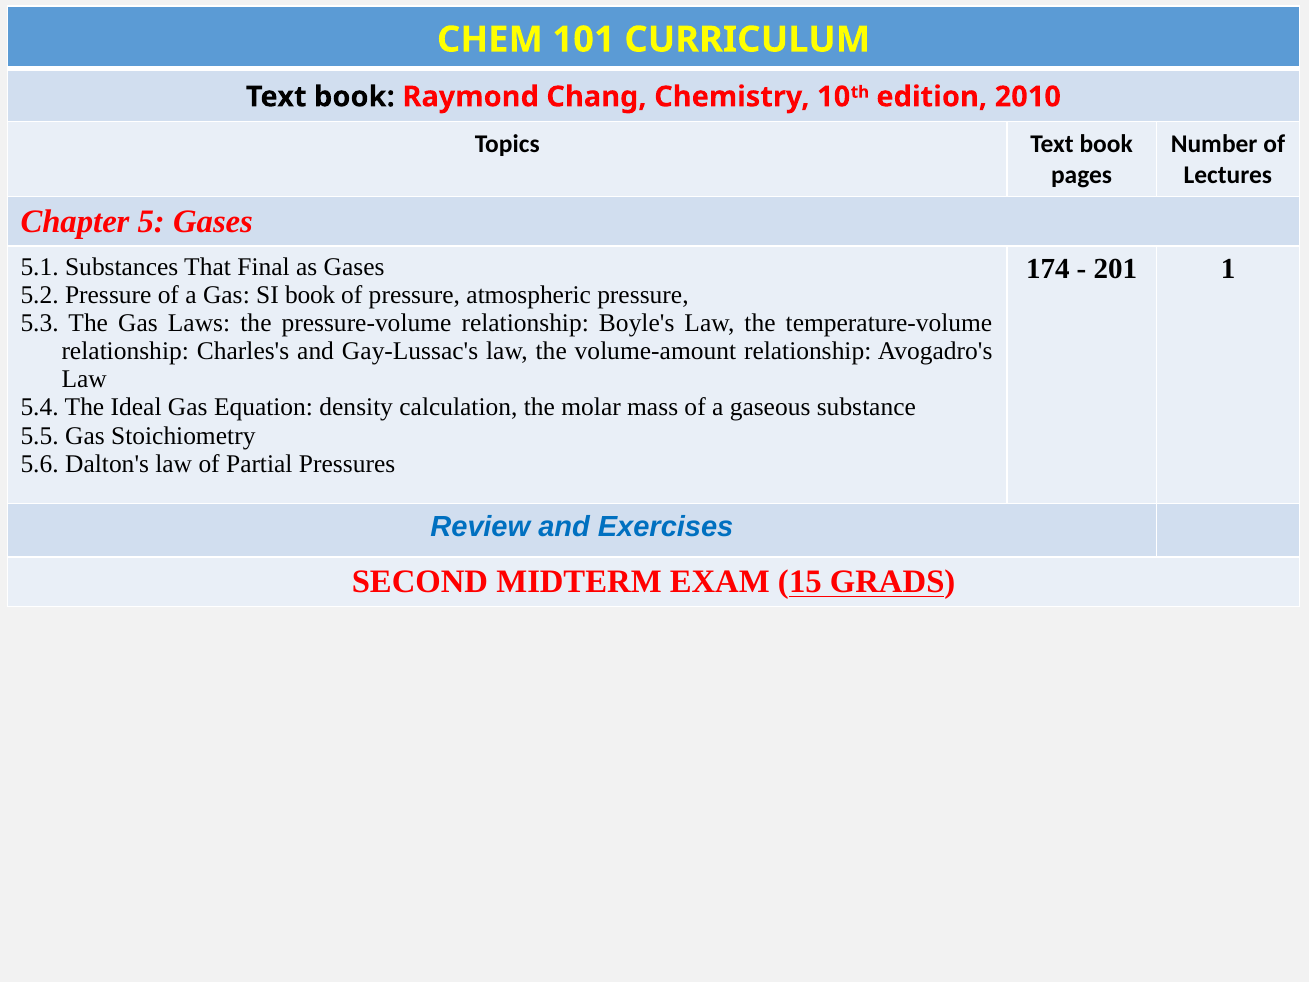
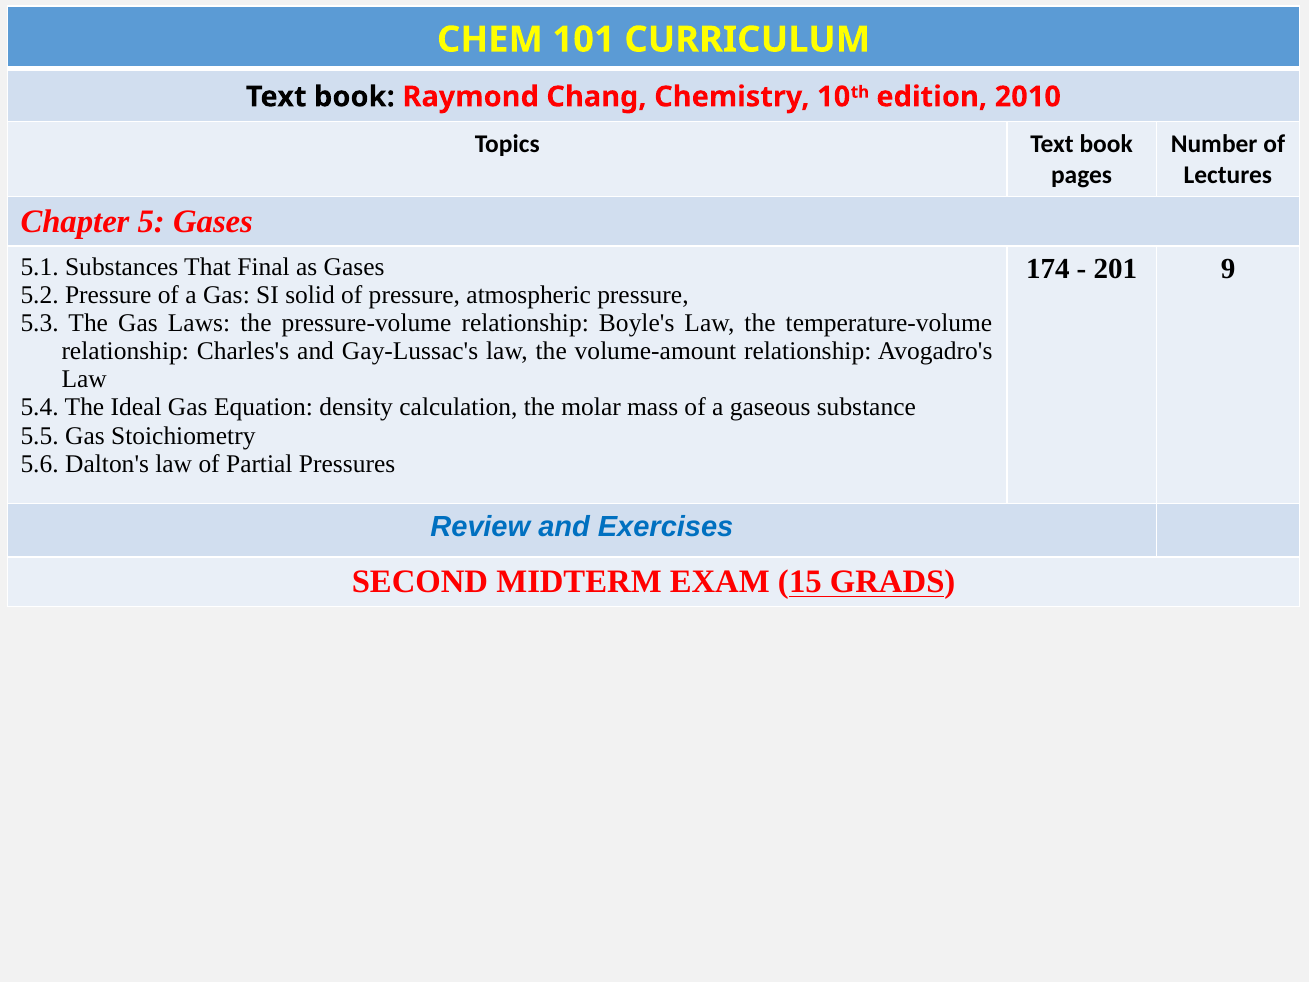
1: 1 -> 9
SI book: book -> solid
